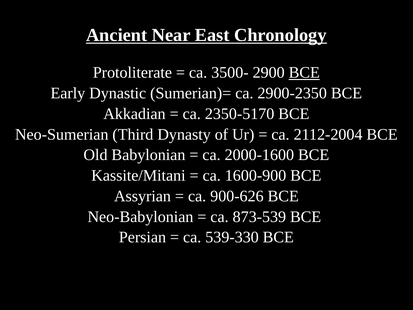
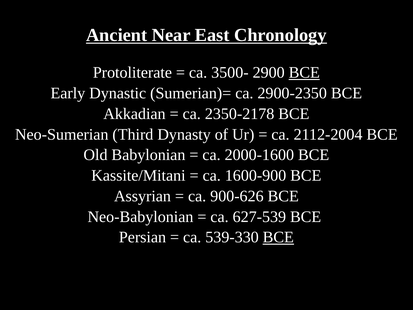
2350-5170: 2350-5170 -> 2350-2178
873-539: 873-539 -> 627-539
BCE at (278, 237) underline: none -> present
